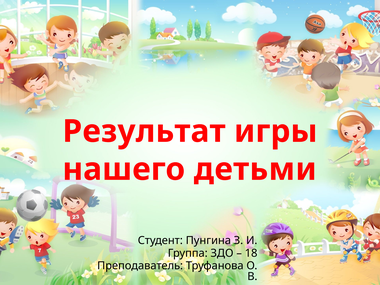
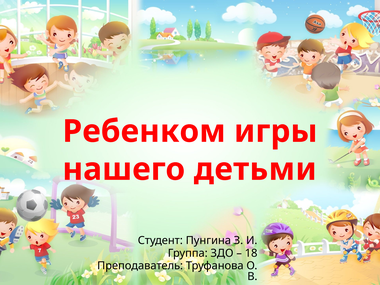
Результат: Результат -> Ребенком
